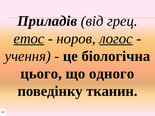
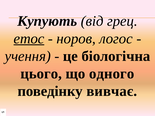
Приладів: Приладів -> Купують
логос underline: present -> none
тканин: тканин -> вивчає
